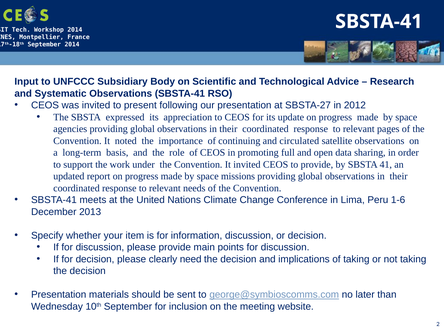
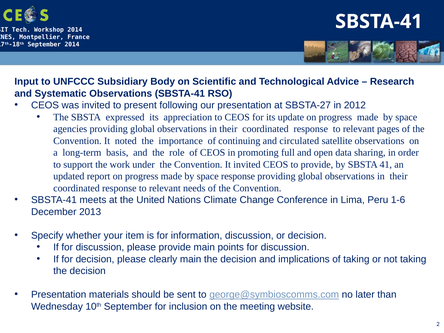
space missions: missions -> response
clearly need: need -> main
